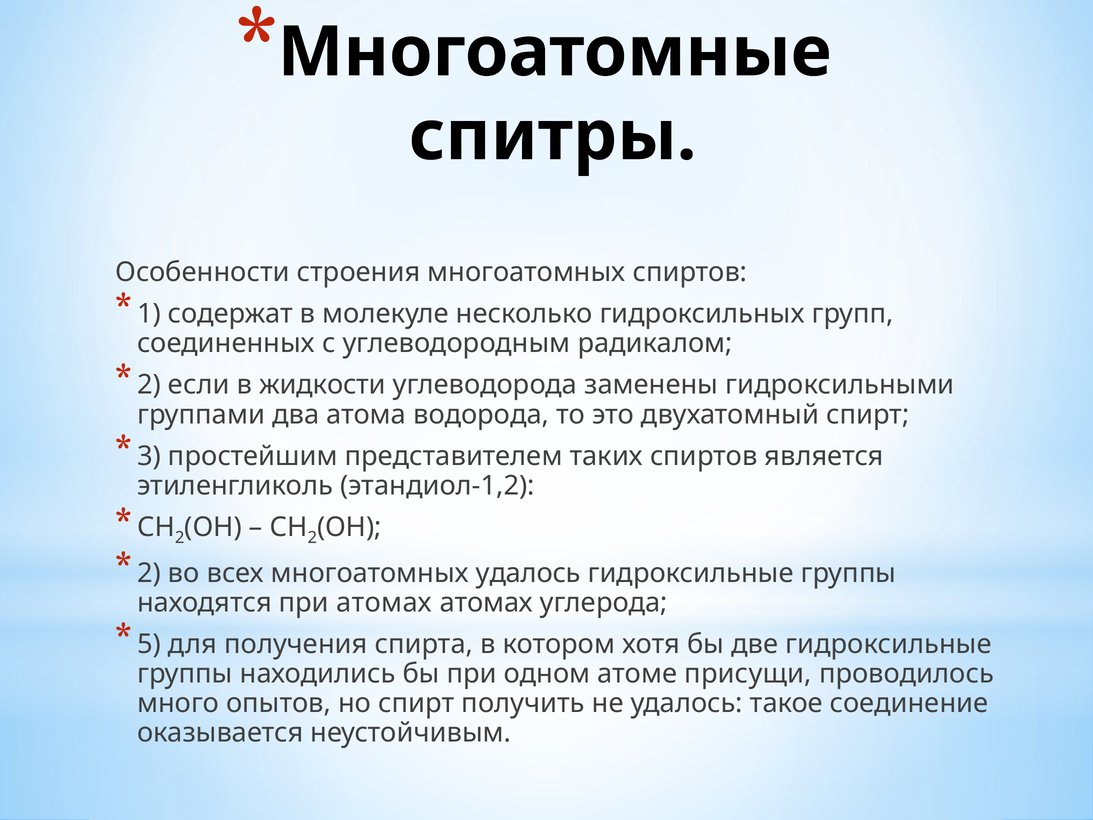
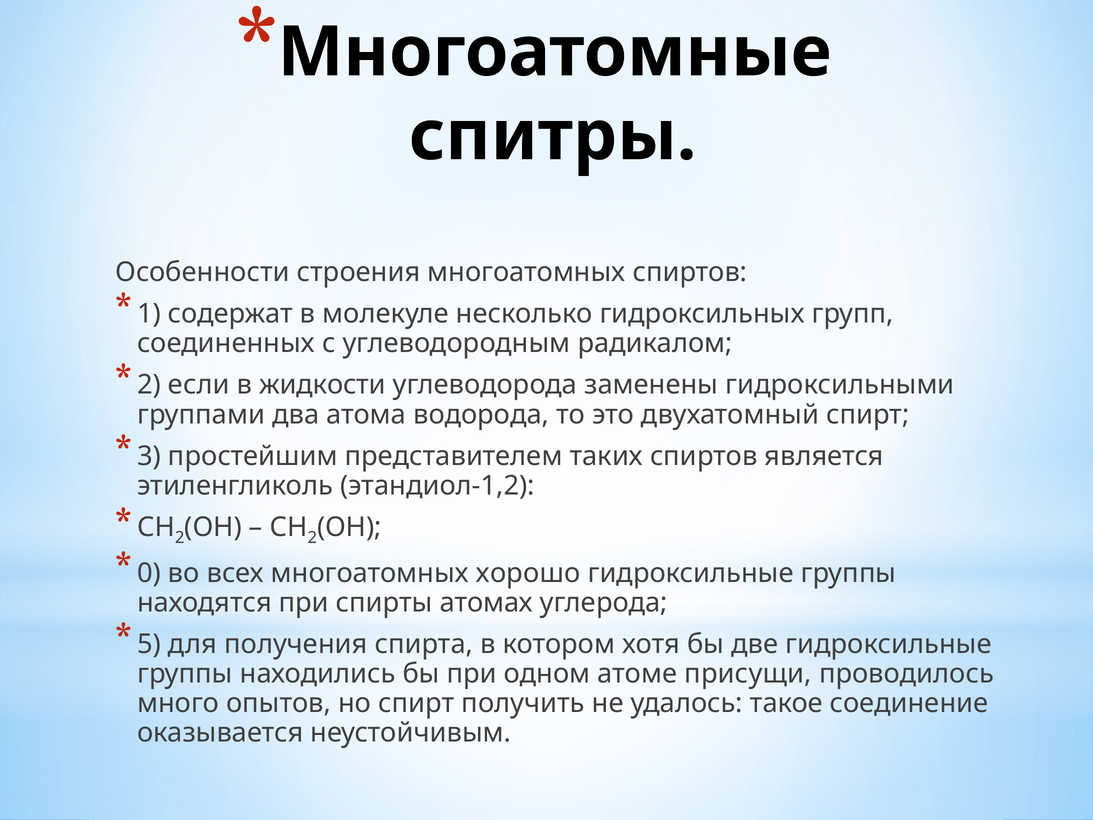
2 at (149, 573): 2 -> 0
многоатомных удалось: удалось -> хорошо
при атомах: атомах -> спирты
